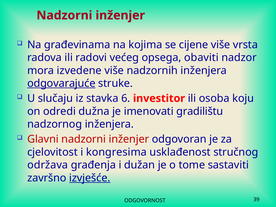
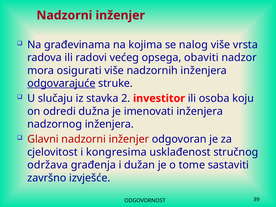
cijene: cijene -> nalog
izvedene: izvedene -> osigurati
6: 6 -> 2
imenovati gradilištu: gradilištu -> inženjera
izvješće underline: present -> none
